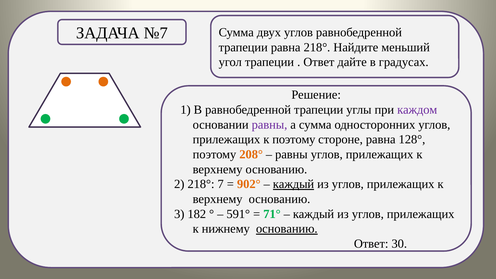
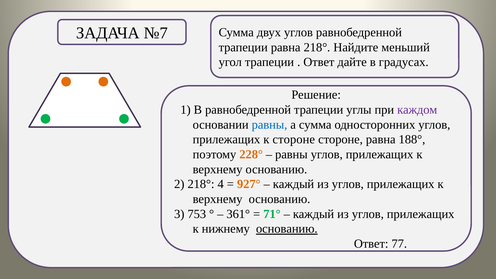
равны at (270, 125) colour: purple -> blue
к поэтому: поэтому -> стороне
128°: 128° -> 188°
208°: 208° -> 228°
7: 7 -> 4
902°: 902° -> 927°
каждый at (294, 184) underline: present -> none
182: 182 -> 753
591°: 591° -> 361°
30: 30 -> 77
